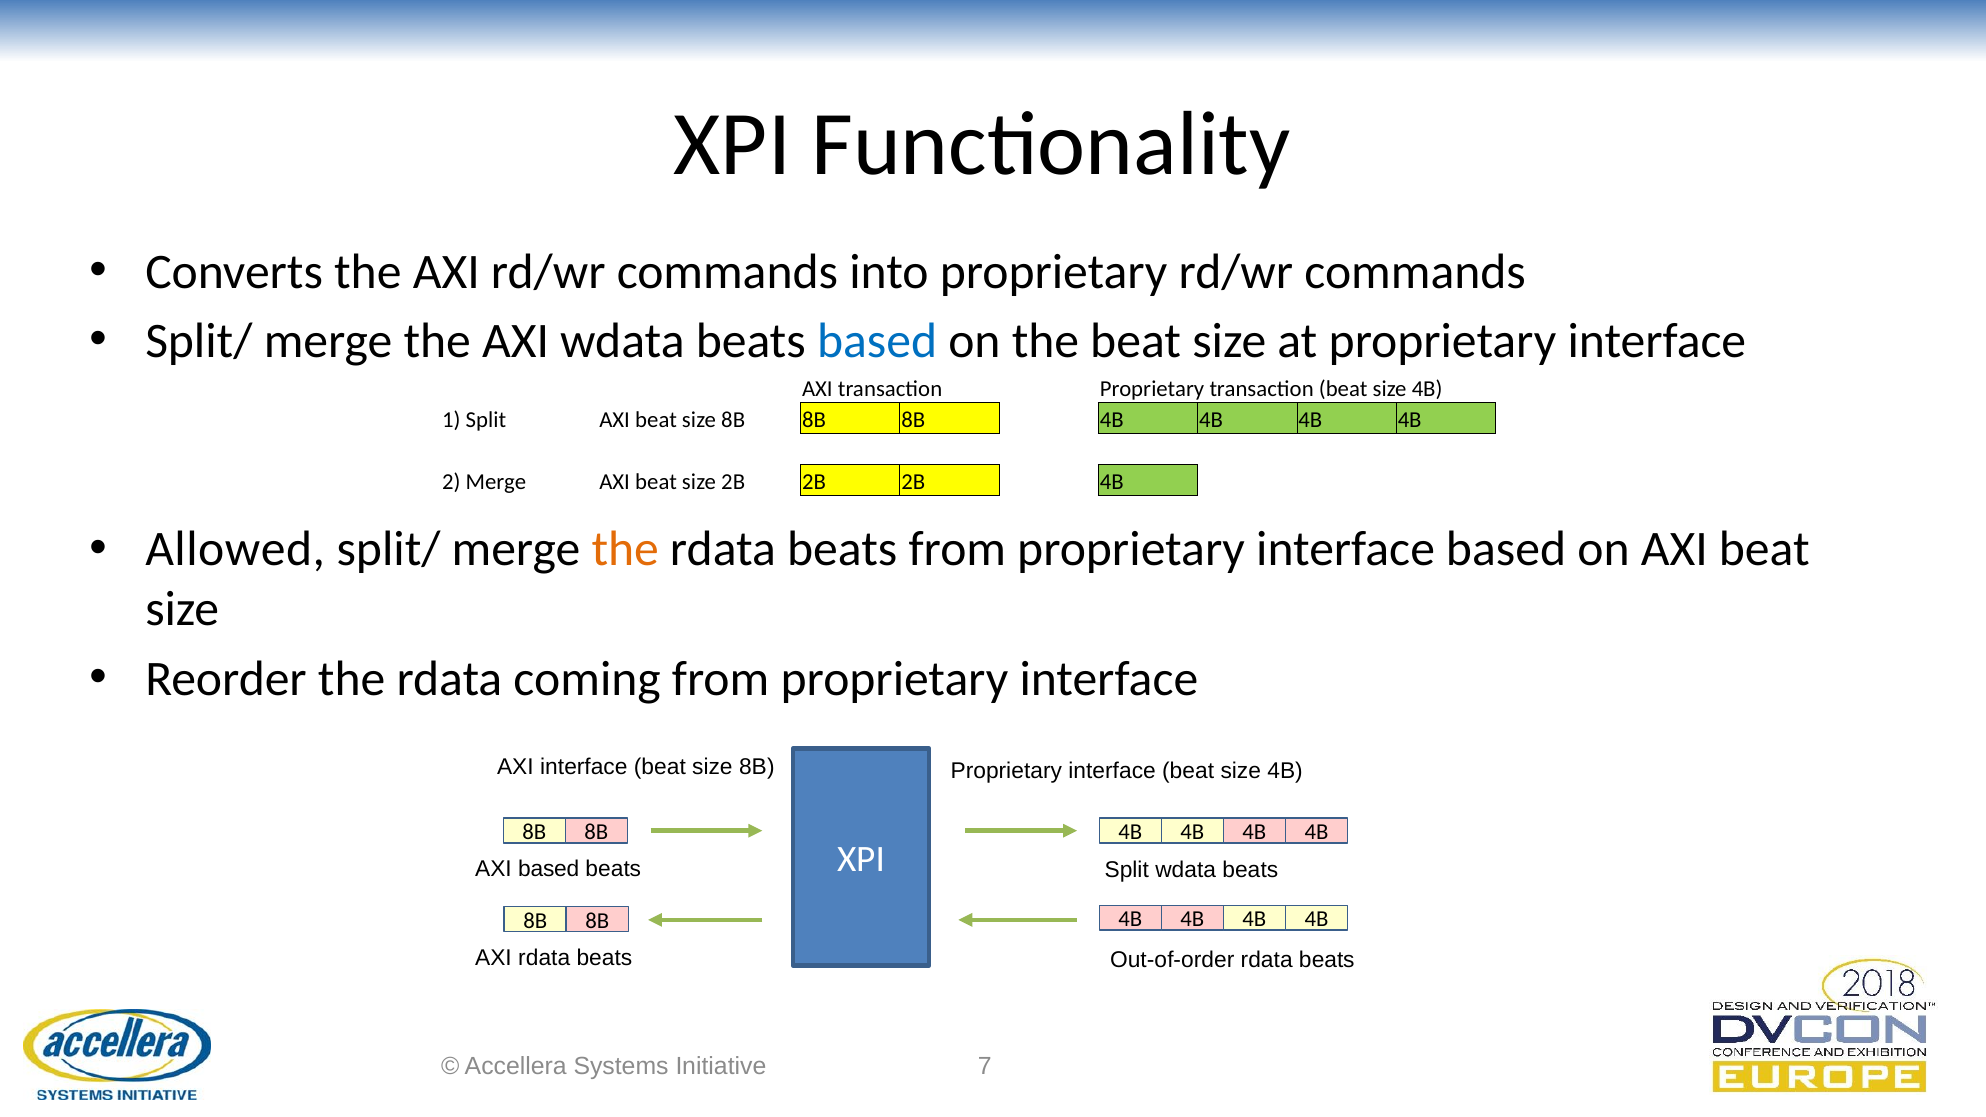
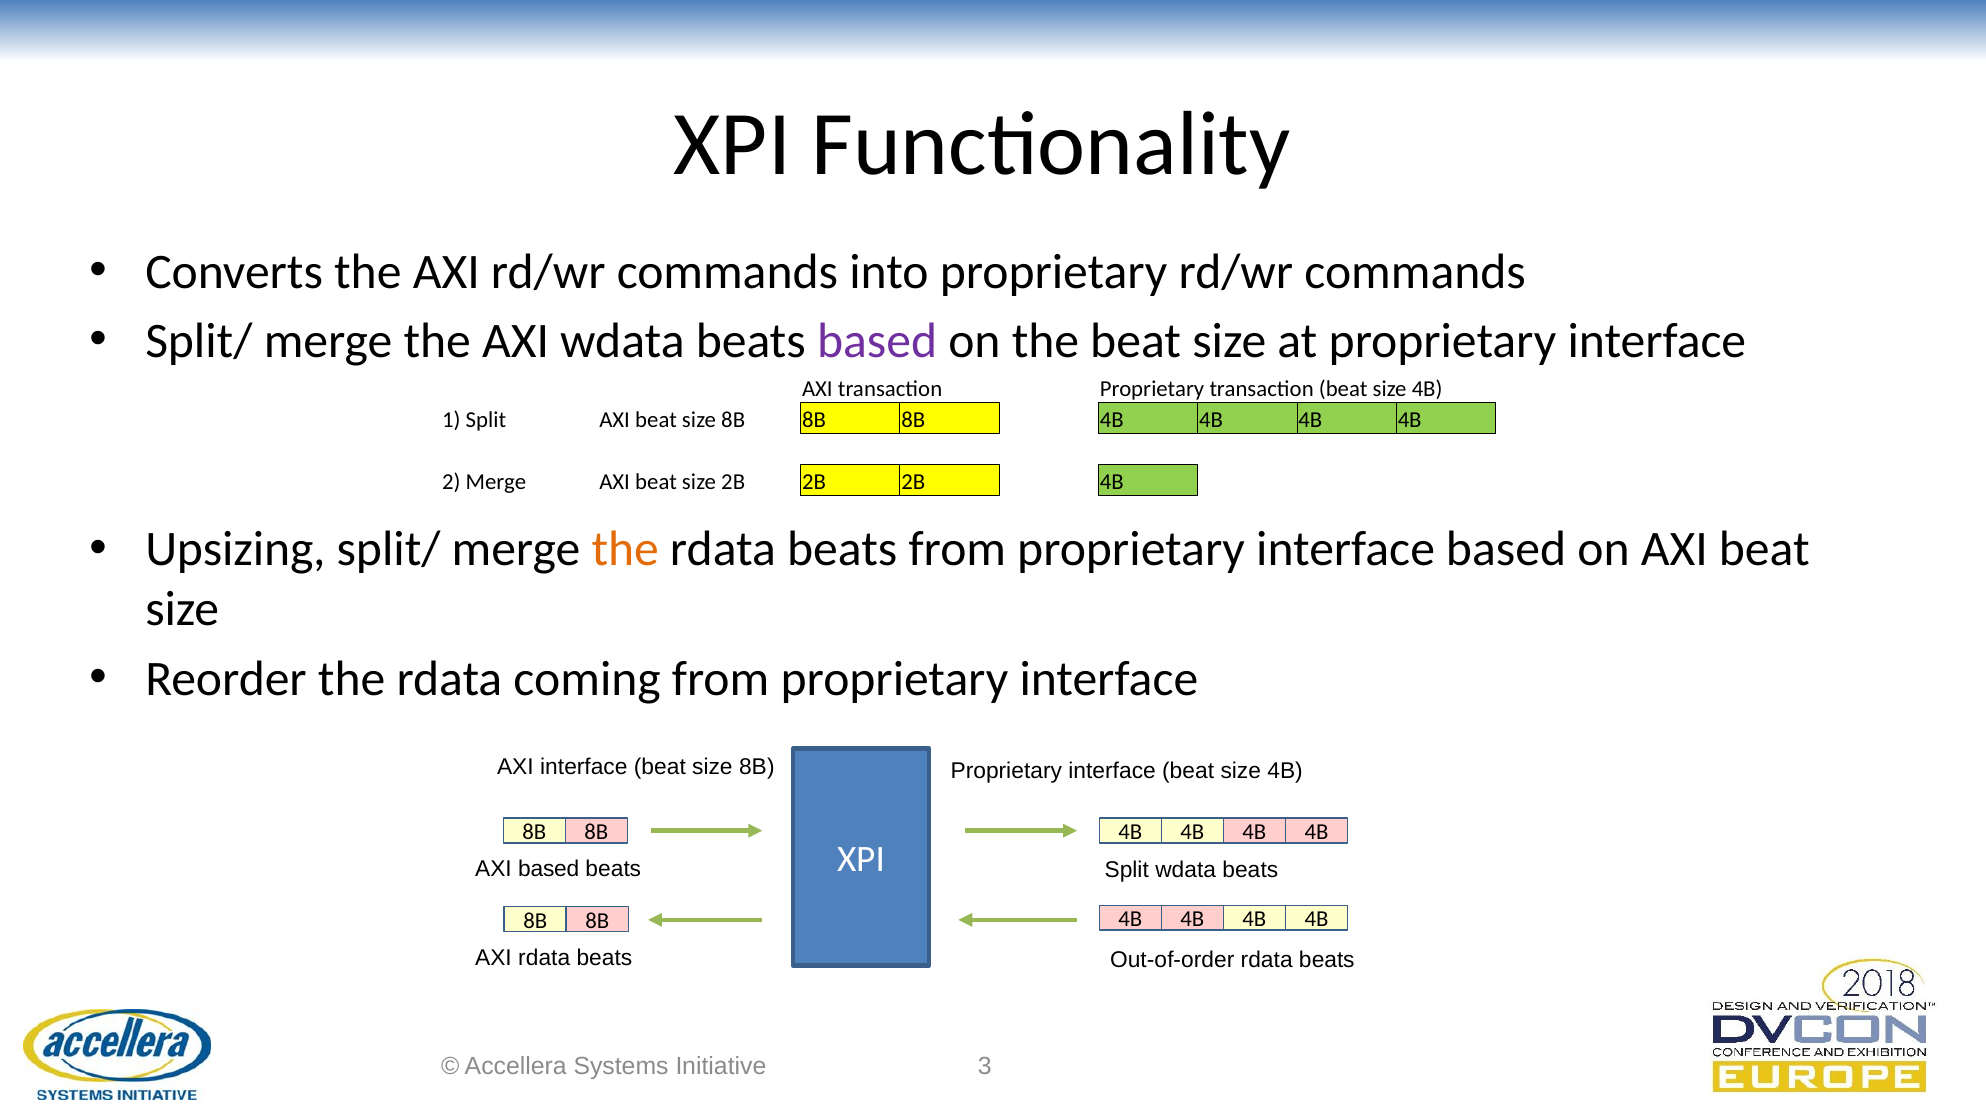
based at (877, 341) colour: blue -> purple
Allowed: Allowed -> Upsizing
7: 7 -> 3
